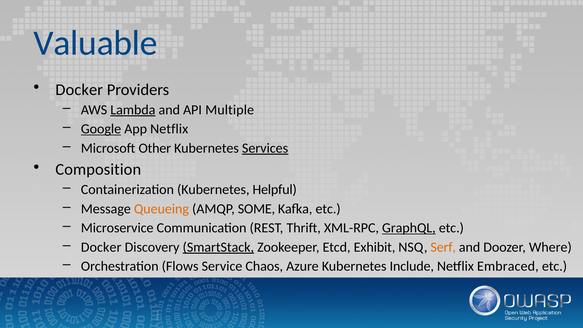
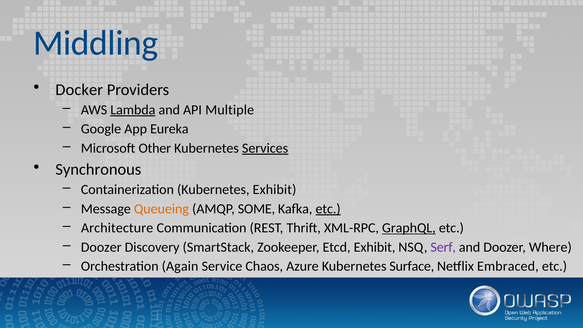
Valuable: Valuable -> Middling
Google underline: present -> none
App Netflix: Netflix -> Eureka
Composition: Composition -> Synchronous
Kubernetes Helpful: Helpful -> Exhibit
etc at (328, 209) underline: none -> present
Microservice: Microservice -> Architecture
Docker at (101, 247): Docker -> Doozer
SmartStack underline: present -> none
Serf colour: orange -> purple
Flows: Flows -> Again
Include: Include -> Surface
